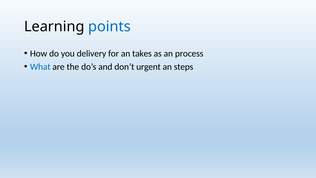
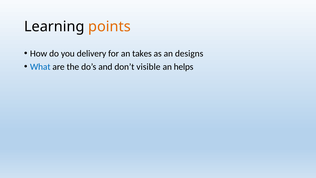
points colour: blue -> orange
process: process -> designs
urgent: urgent -> visible
steps: steps -> helps
